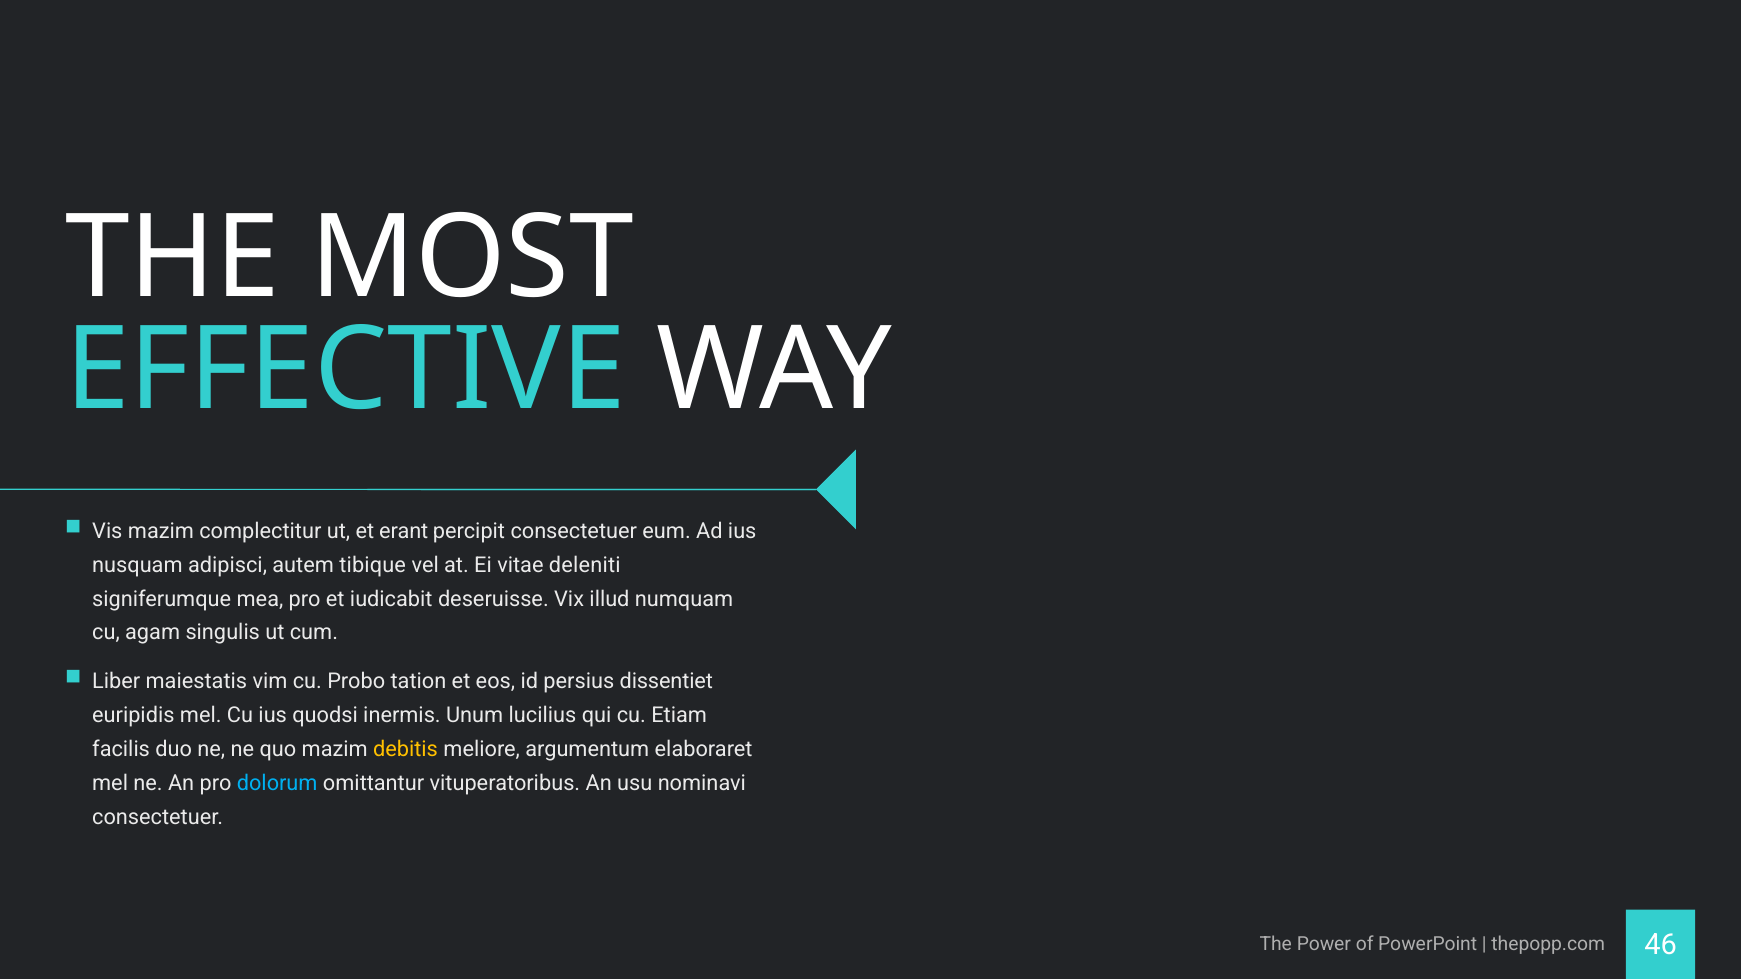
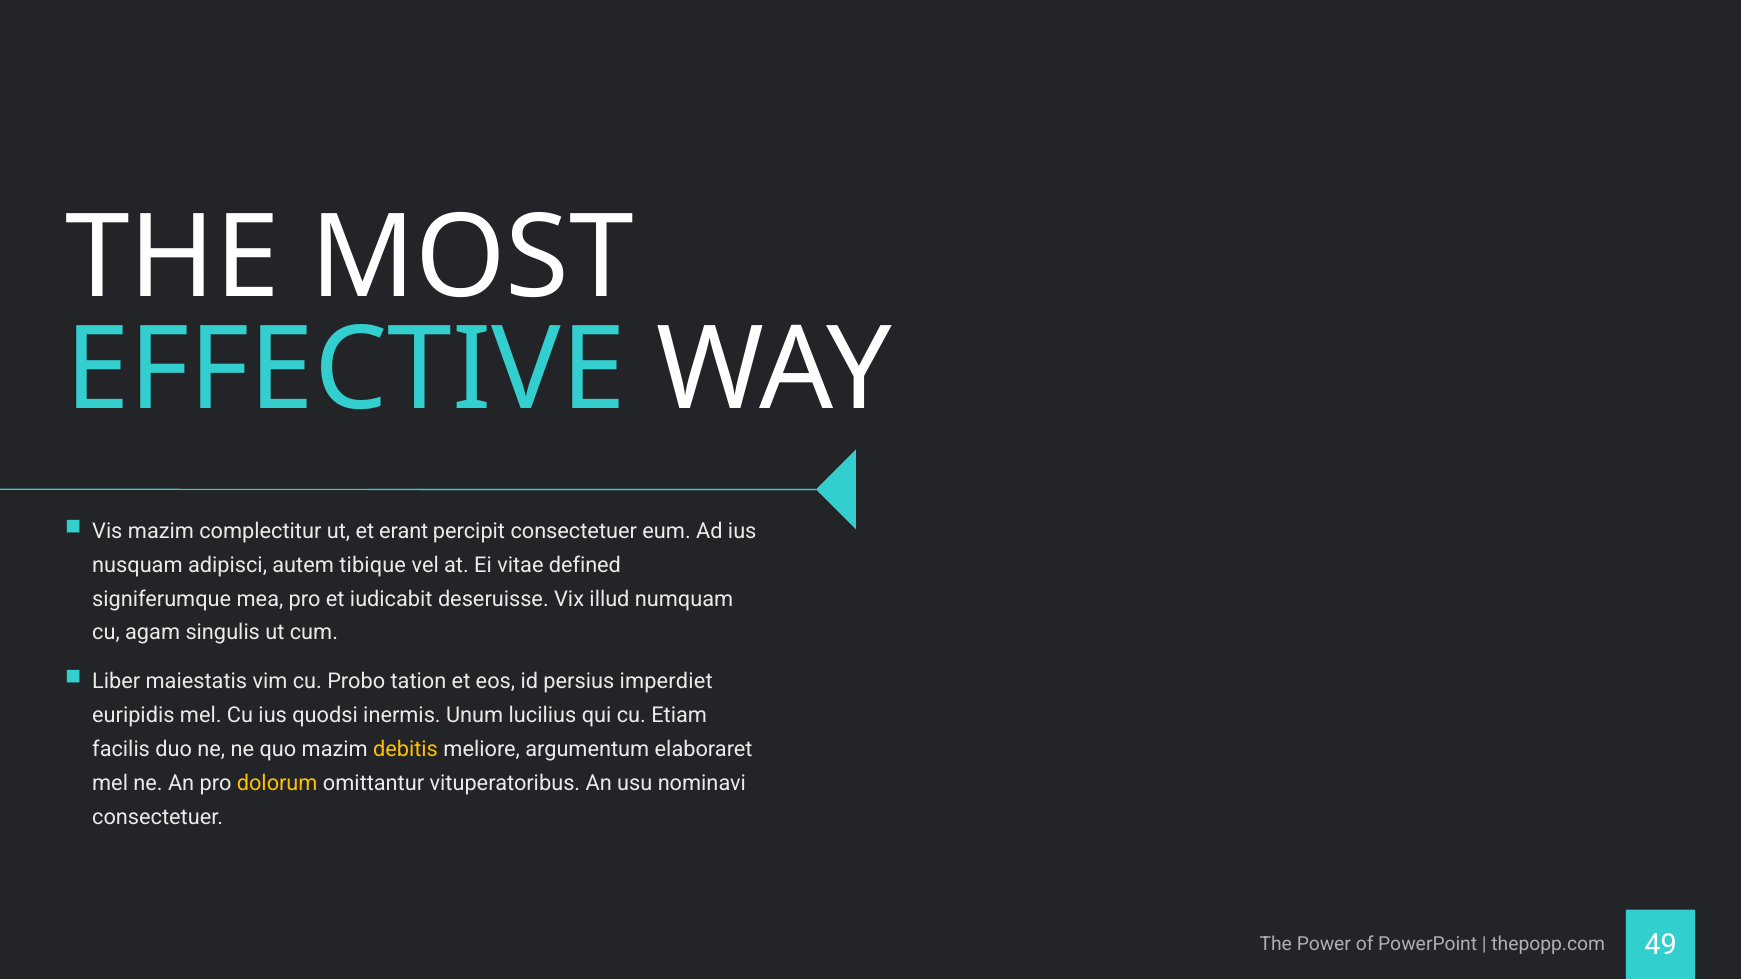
deleniti: deleniti -> defined
dissentiet: dissentiet -> imperdiet
dolorum colour: light blue -> yellow
46: 46 -> 49
